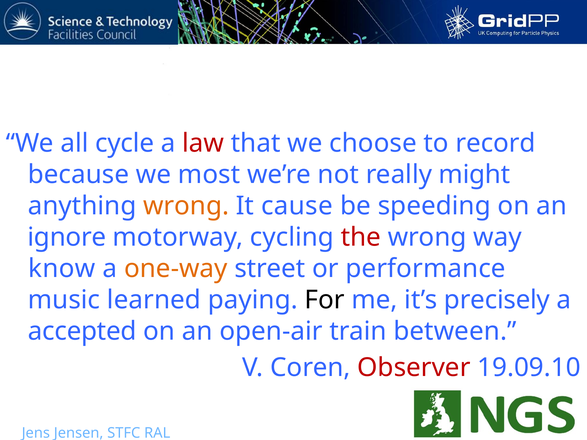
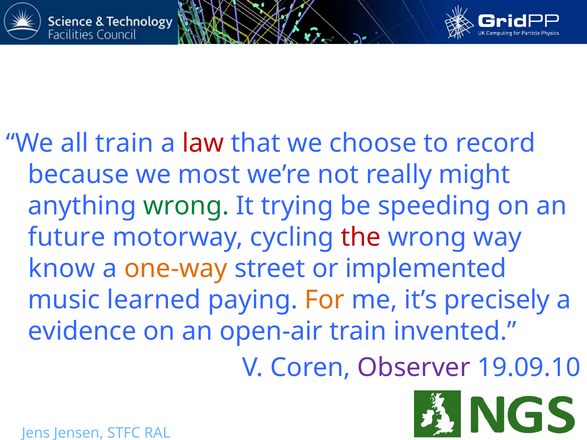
all cycle: cycle -> train
wrong at (186, 206) colour: orange -> green
cause: cause -> trying
ignore: ignore -> future
performance: performance -> implemented
For colour: black -> orange
accepted: accepted -> evidence
between: between -> invented
Observer colour: red -> purple
